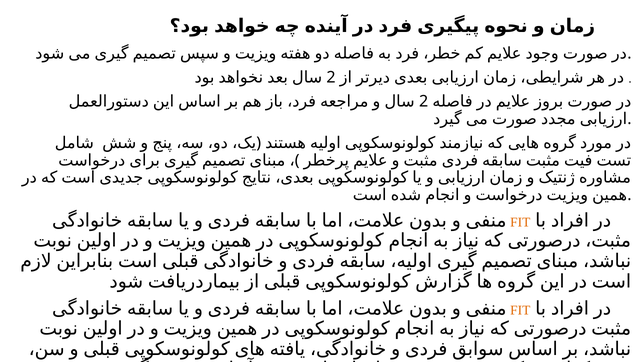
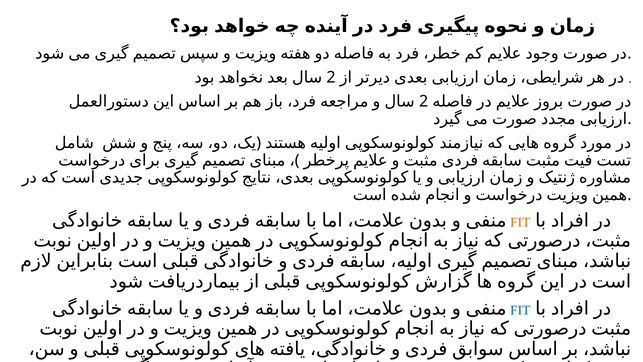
FIT at (520, 310) colour: orange -> blue
